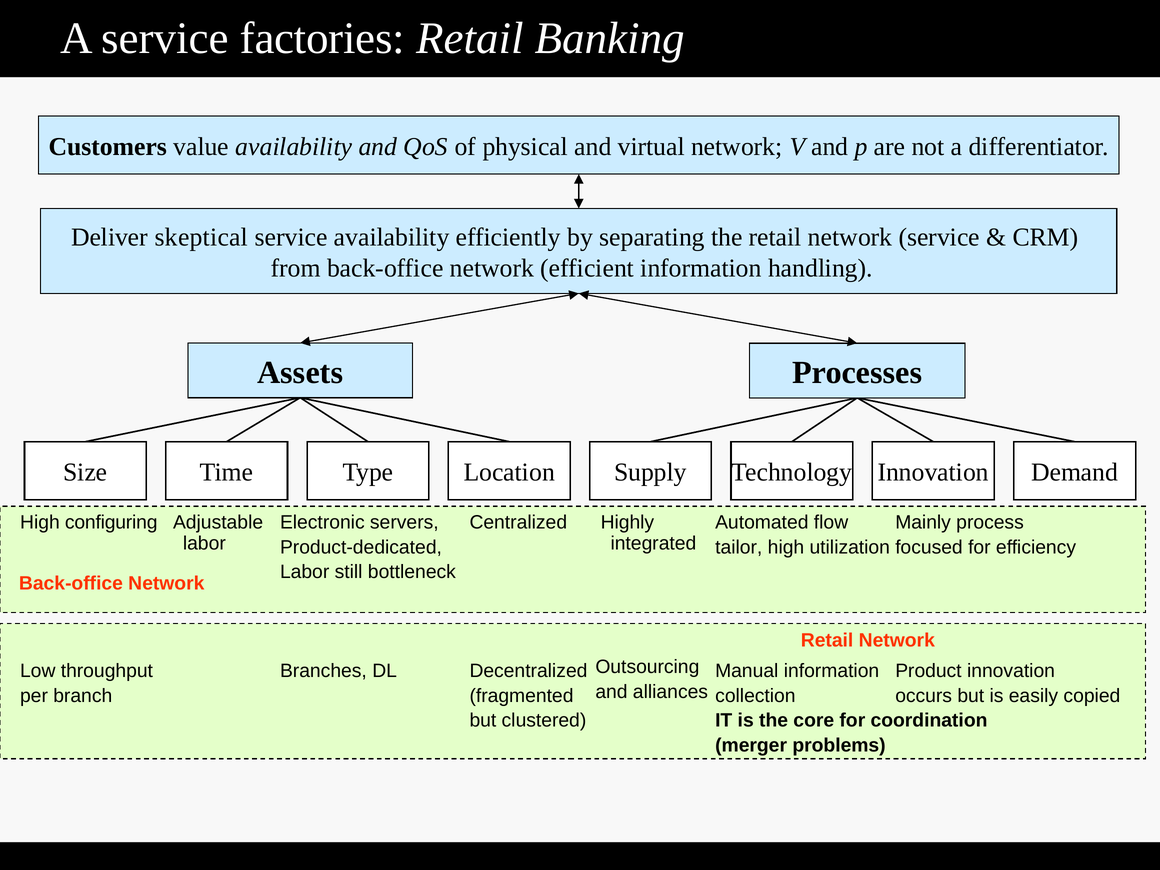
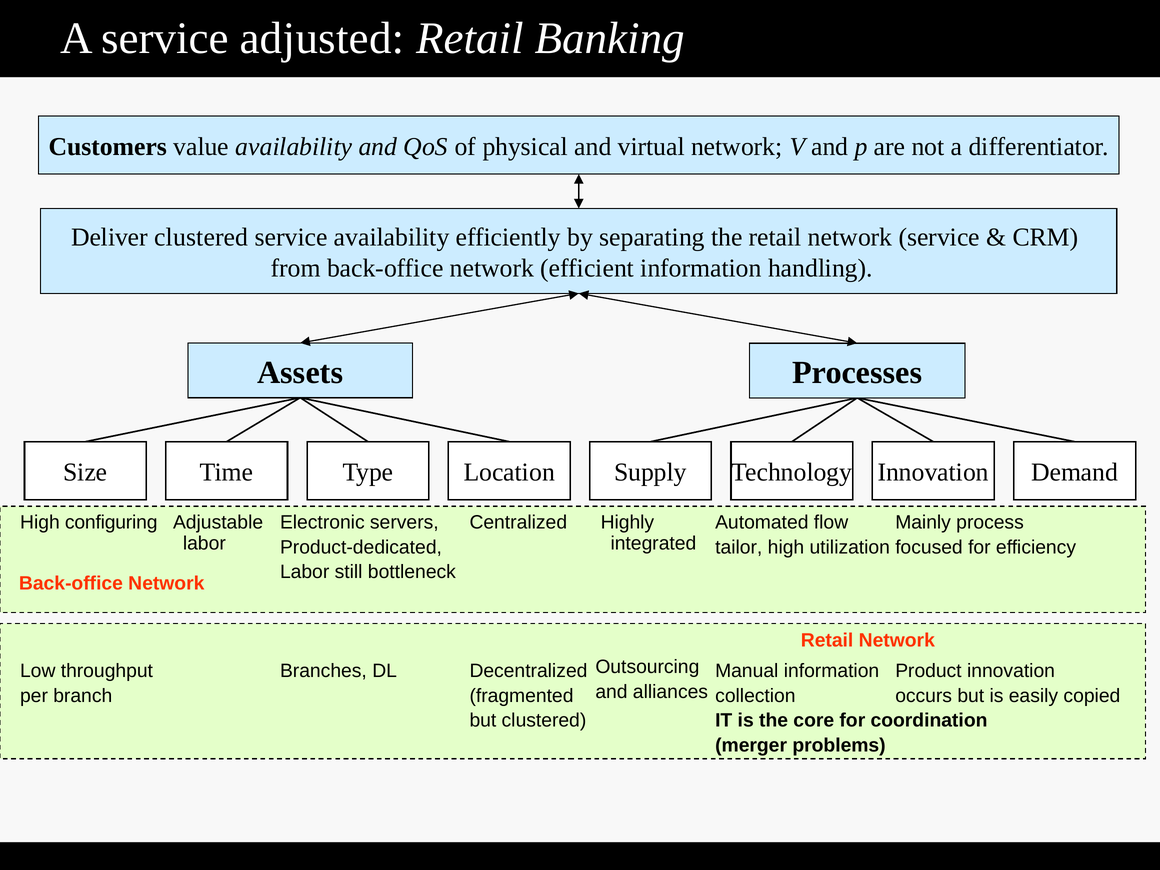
factories: factories -> adjusted
Deliver skeptical: skeptical -> clustered
